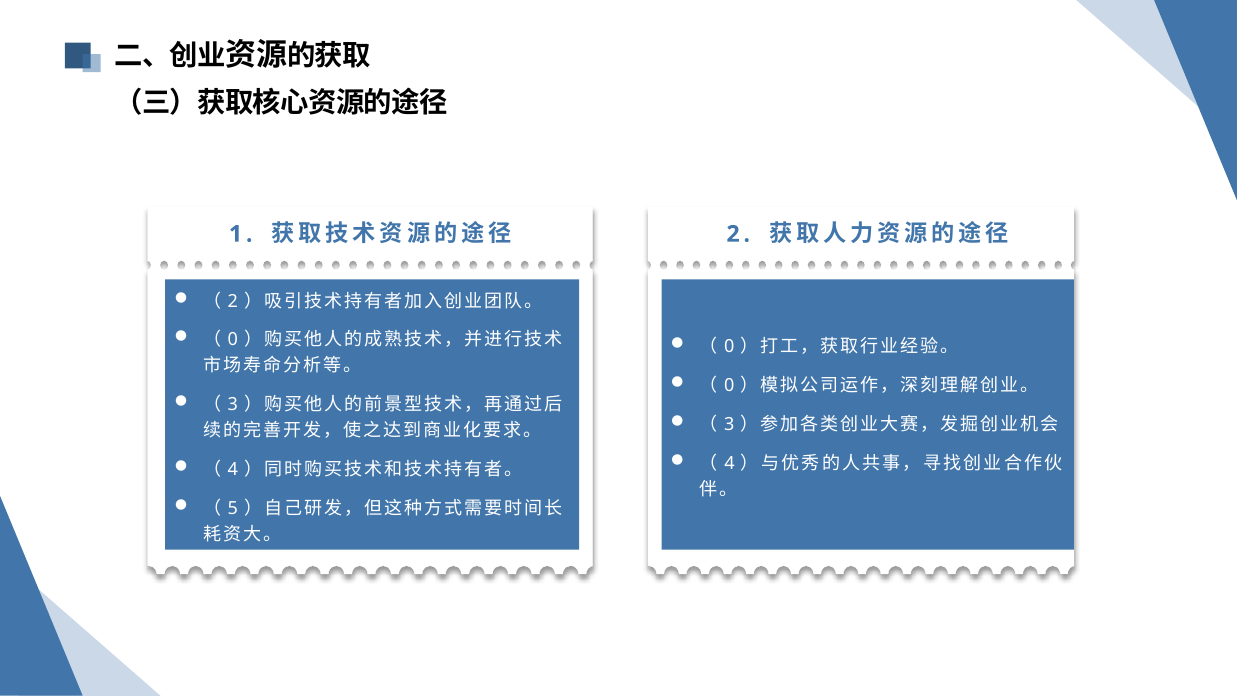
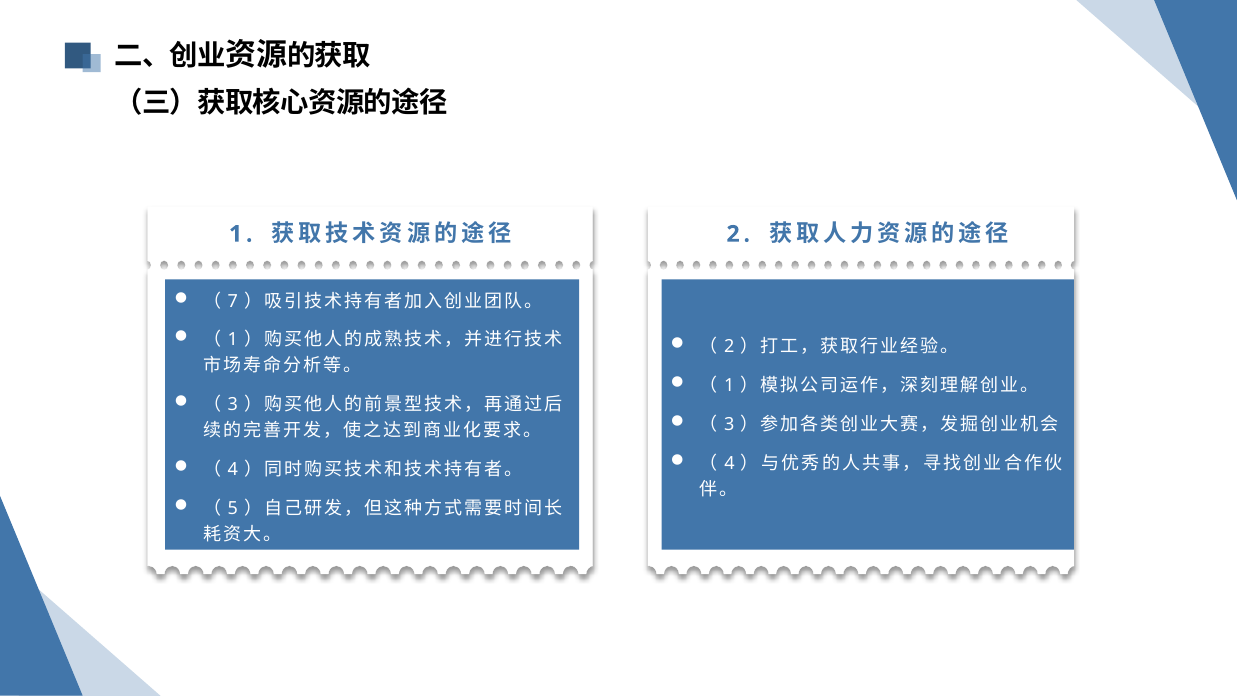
2 at (233, 301): 2 -> 7
0 at (233, 340): 0 -> 1
0 at (729, 347): 0 -> 2
0 at (729, 385): 0 -> 1
